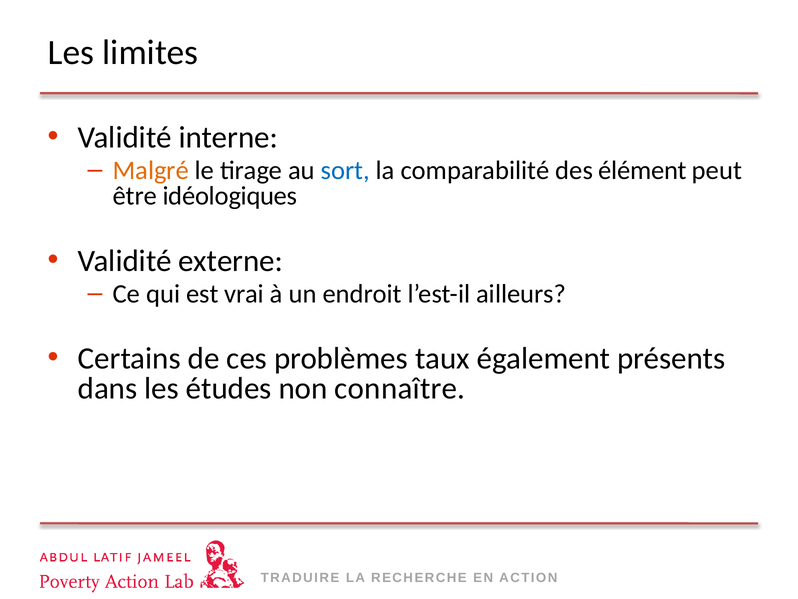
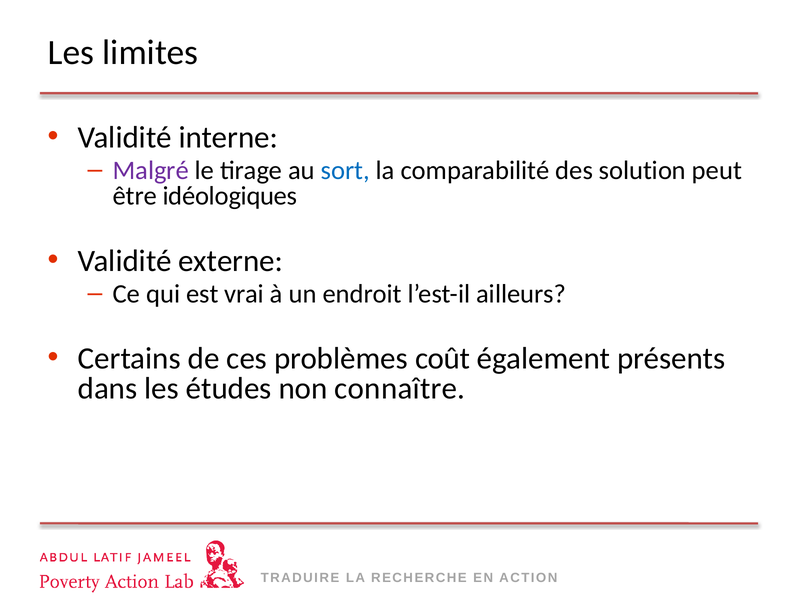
Malgré colour: orange -> purple
élément: élément -> solution
taux: taux -> coût
